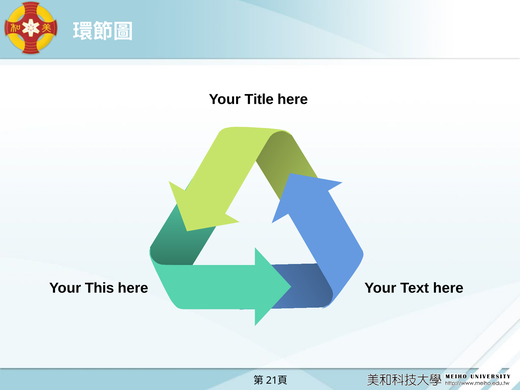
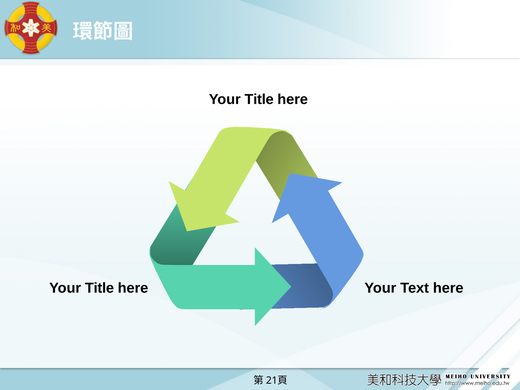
This at (99, 288): This -> Title
